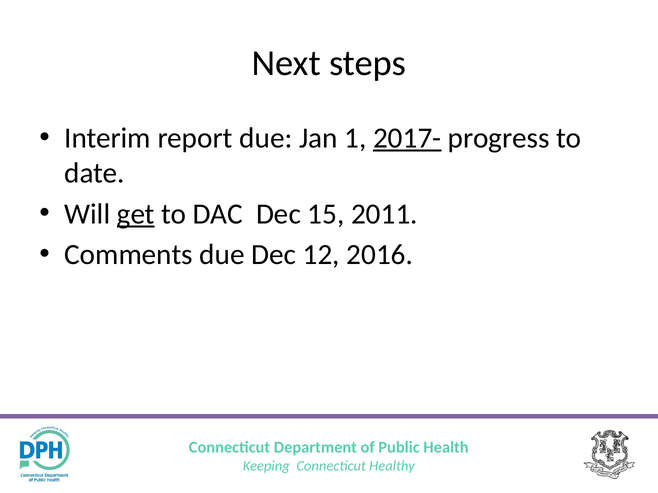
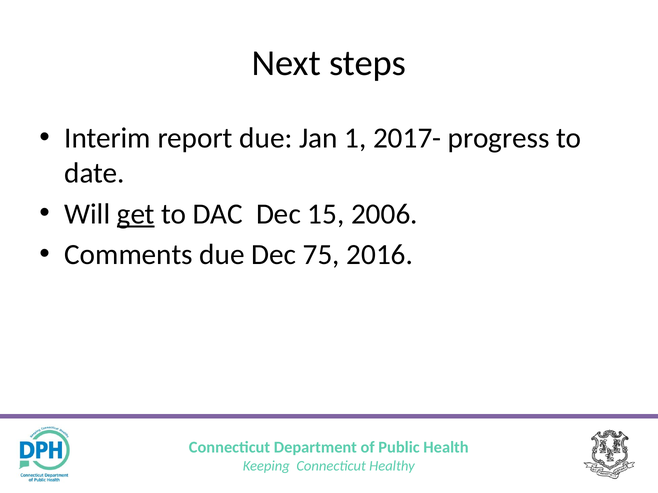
2017- underline: present -> none
2011: 2011 -> 2006
12: 12 -> 75
